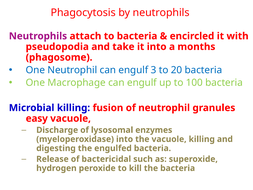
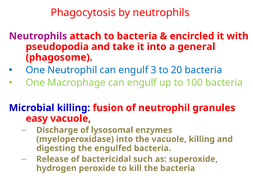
months: months -> general
